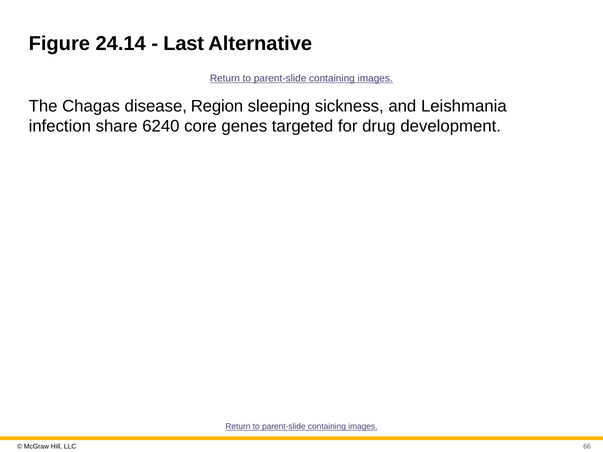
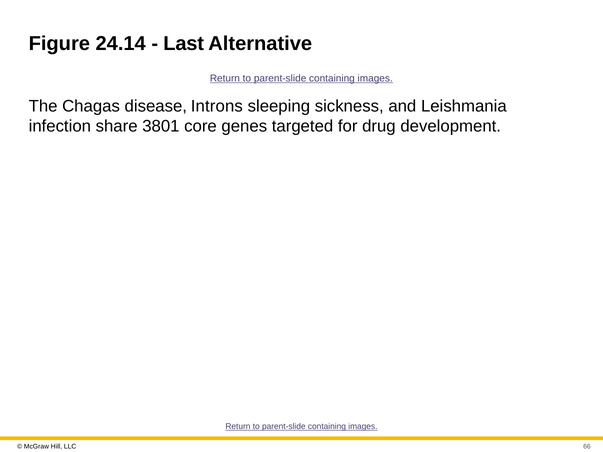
Region: Region -> Introns
6240: 6240 -> 3801
